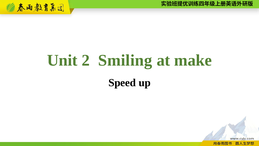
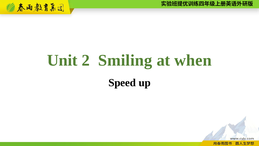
make: make -> when
